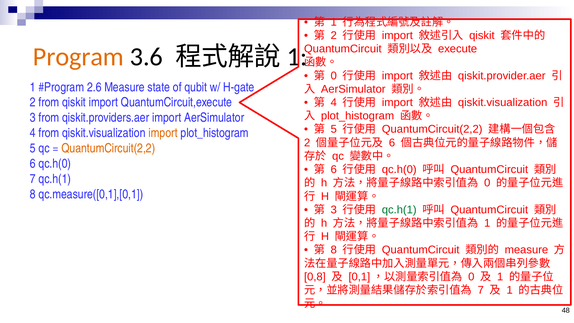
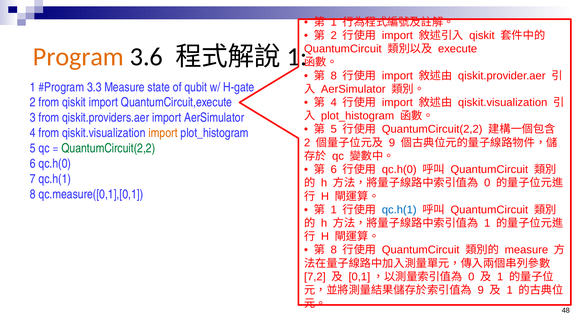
0 at (334, 76): 0 -> 8
2.6: 2.6 -> 3.3
6 at (392, 143): 6 -> 9
QuantumCircuit(2,2 at (108, 148) colour: orange -> green
3 at (334, 210): 3 -> 1
qc.h(1 at (399, 210) colour: green -> blue
0,8: 0,8 -> 7,2
7 at (481, 290): 7 -> 9
